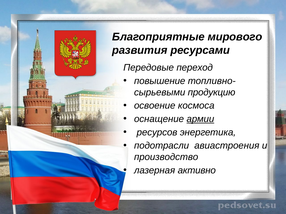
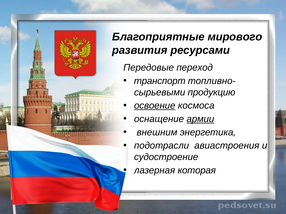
повышение: повышение -> транспорт
освоение underline: none -> present
ресурсов: ресурсов -> внешним
производство: производство -> судостроение
активно: активно -> которая
